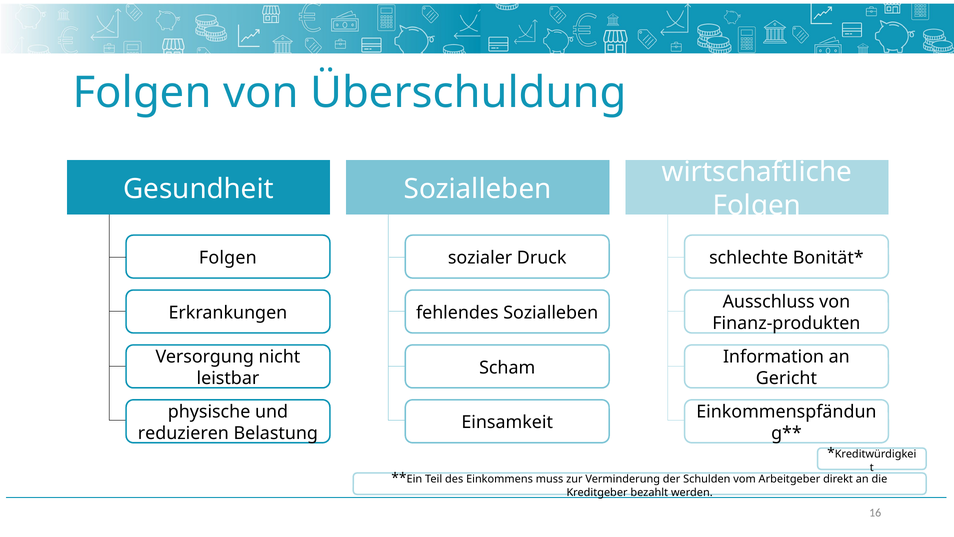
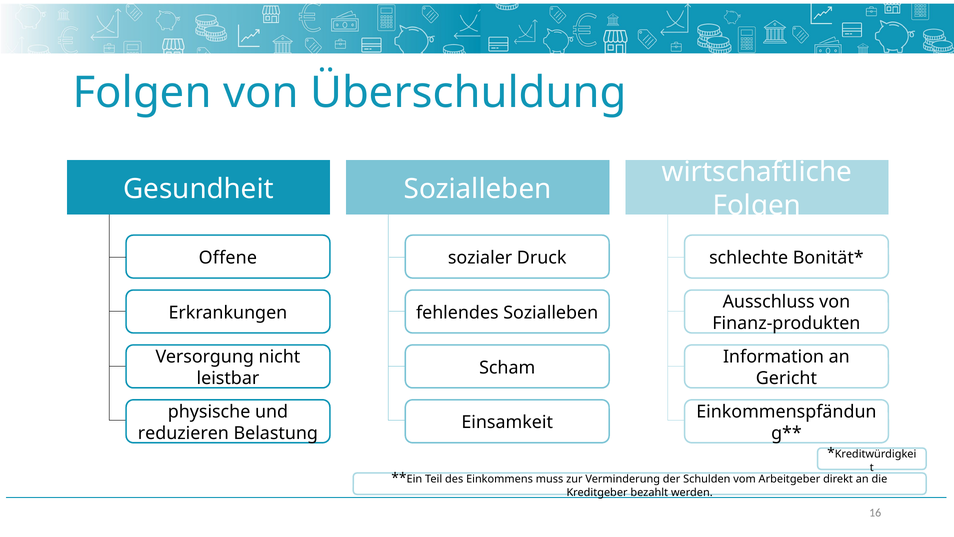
Folgen at (228, 258): Folgen -> Offene
